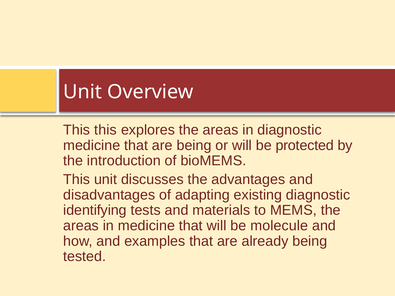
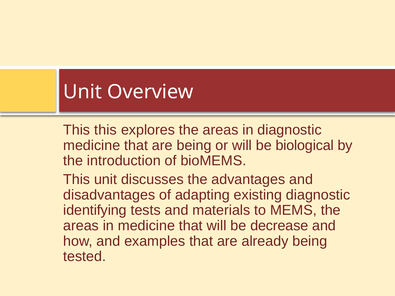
protected: protected -> biological
molecule: molecule -> decrease
